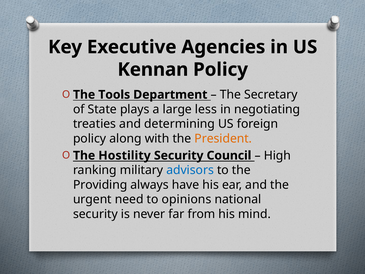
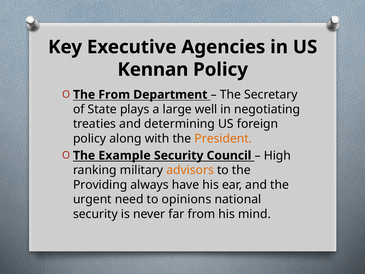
The Tools: Tools -> From
less: less -> well
Hostility: Hostility -> Example
advisors colour: blue -> orange
